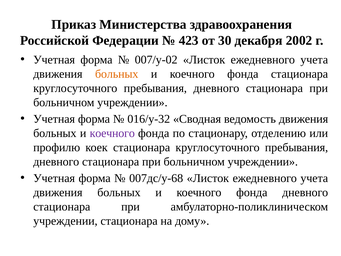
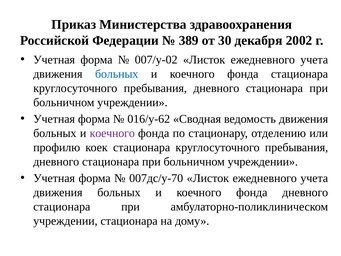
423: 423 -> 389
больных at (117, 74) colour: orange -> blue
016/у-32: 016/у-32 -> 016/у-62
007дс/у-68: 007дс/у-68 -> 007дс/у-70
